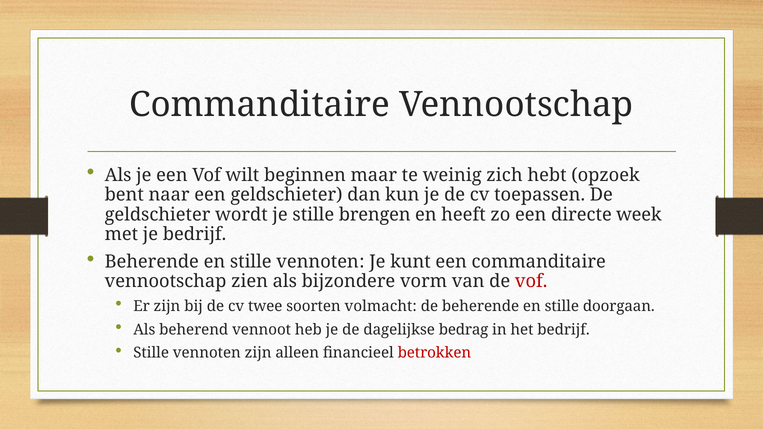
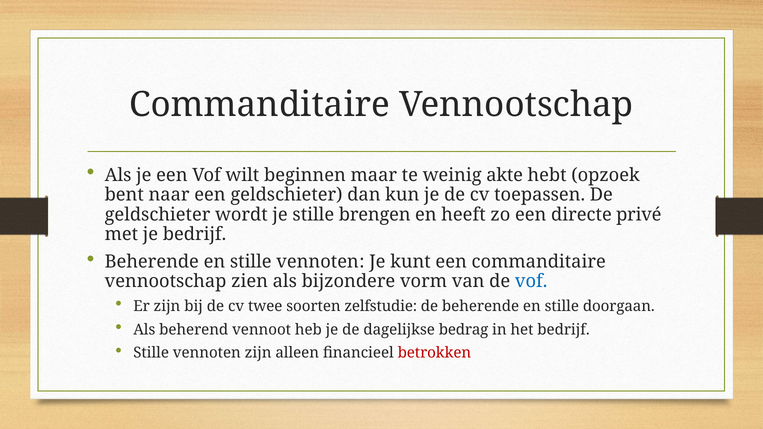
zich: zich -> akte
week: week -> privé
vof at (531, 282) colour: red -> blue
volmacht: volmacht -> zelfstudie
